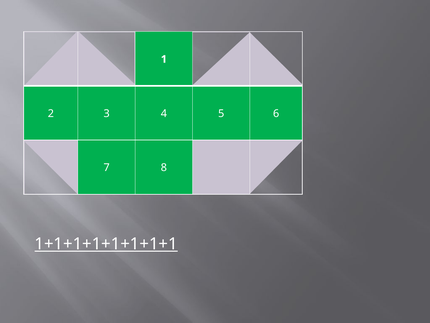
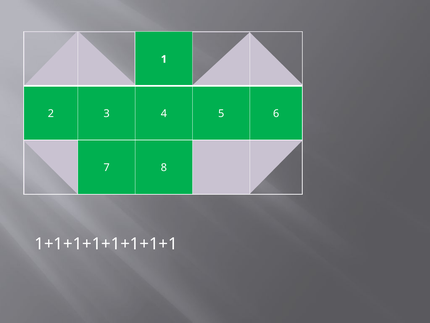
1+1+1+1+1+1+1+1 underline: present -> none
